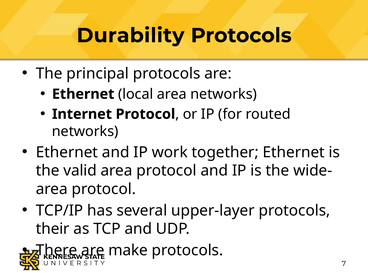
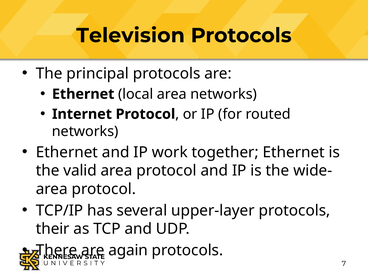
Durability: Durability -> Television
make: make -> again
